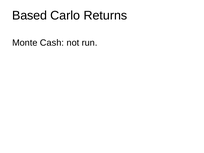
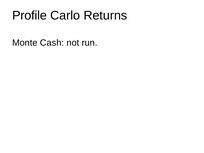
Based: Based -> Profile
